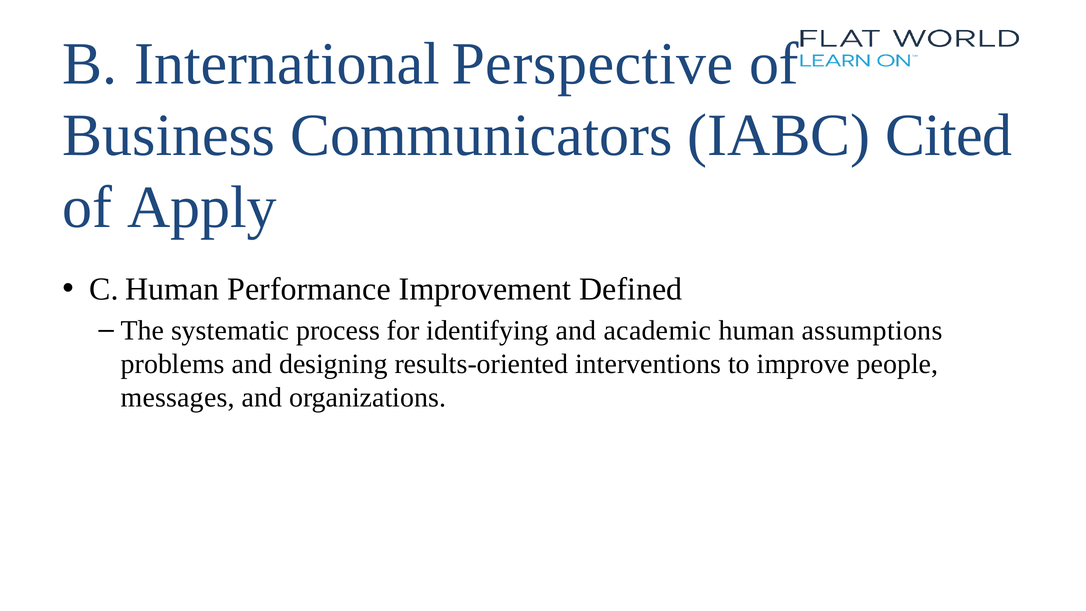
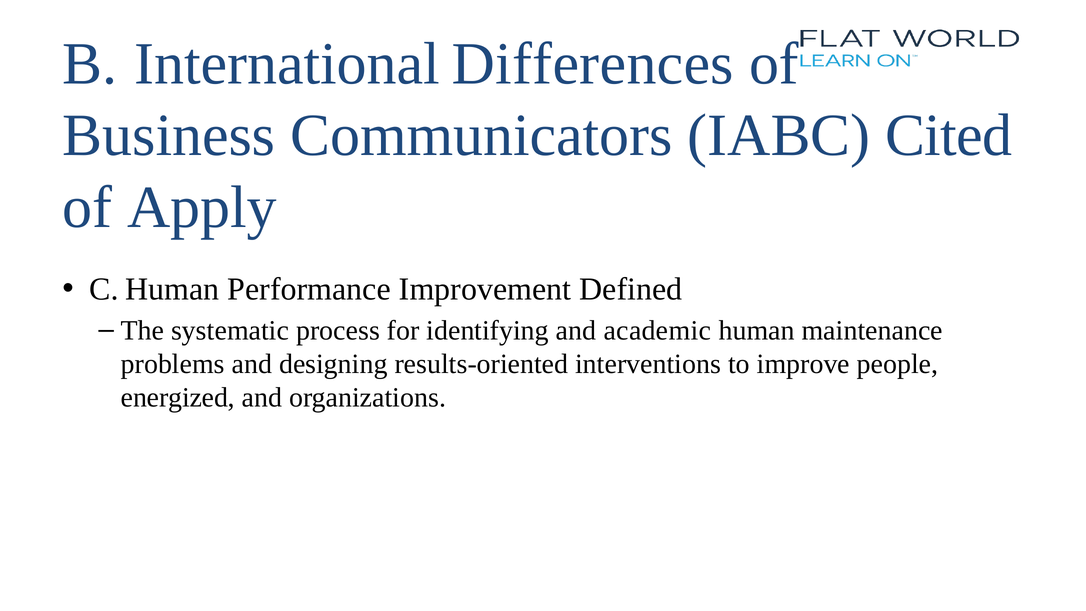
Perspective: Perspective -> Differences
assumptions: assumptions -> maintenance
messages: messages -> energized
